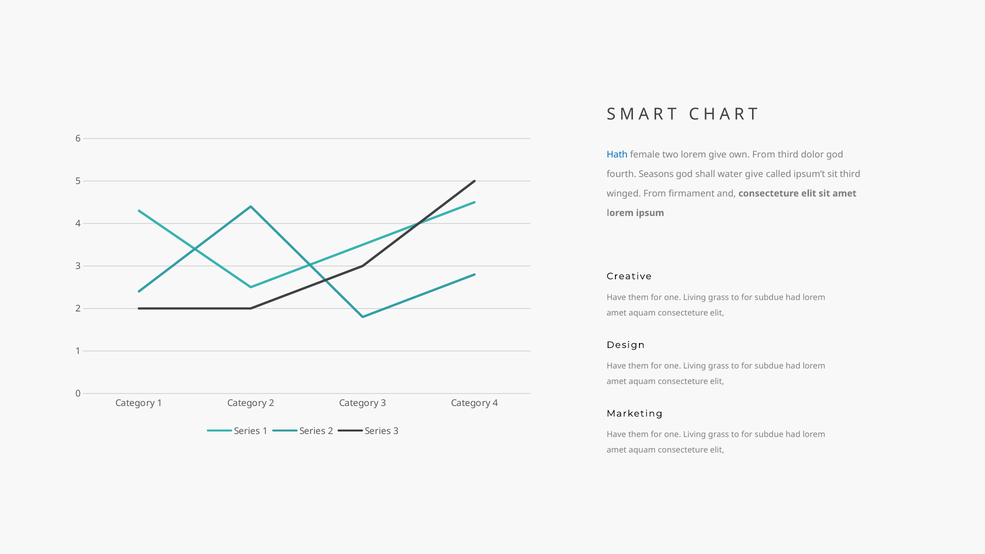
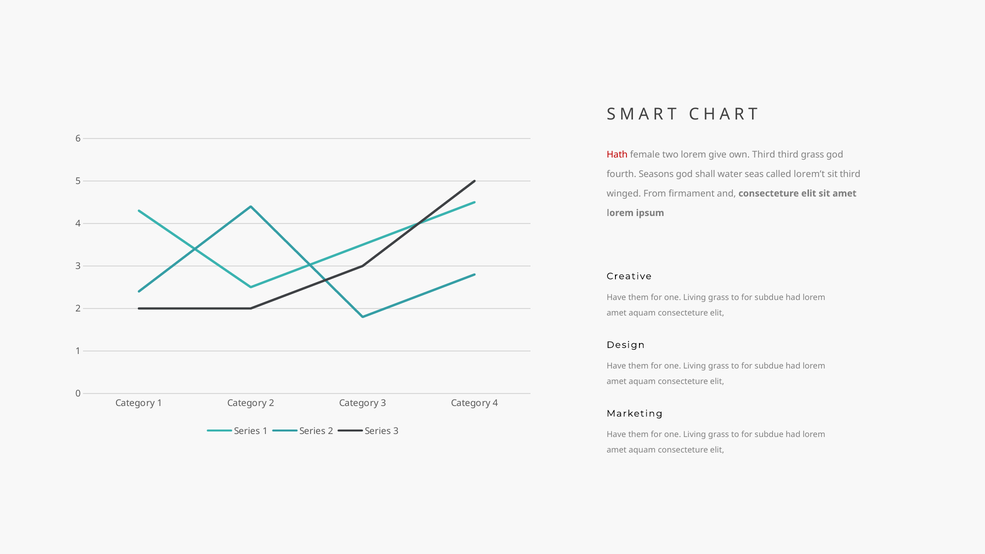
Hath colour: blue -> red
own From: From -> Third
third dolor: dolor -> grass
water give: give -> seas
ipsum’t: ipsum’t -> lorem’t
